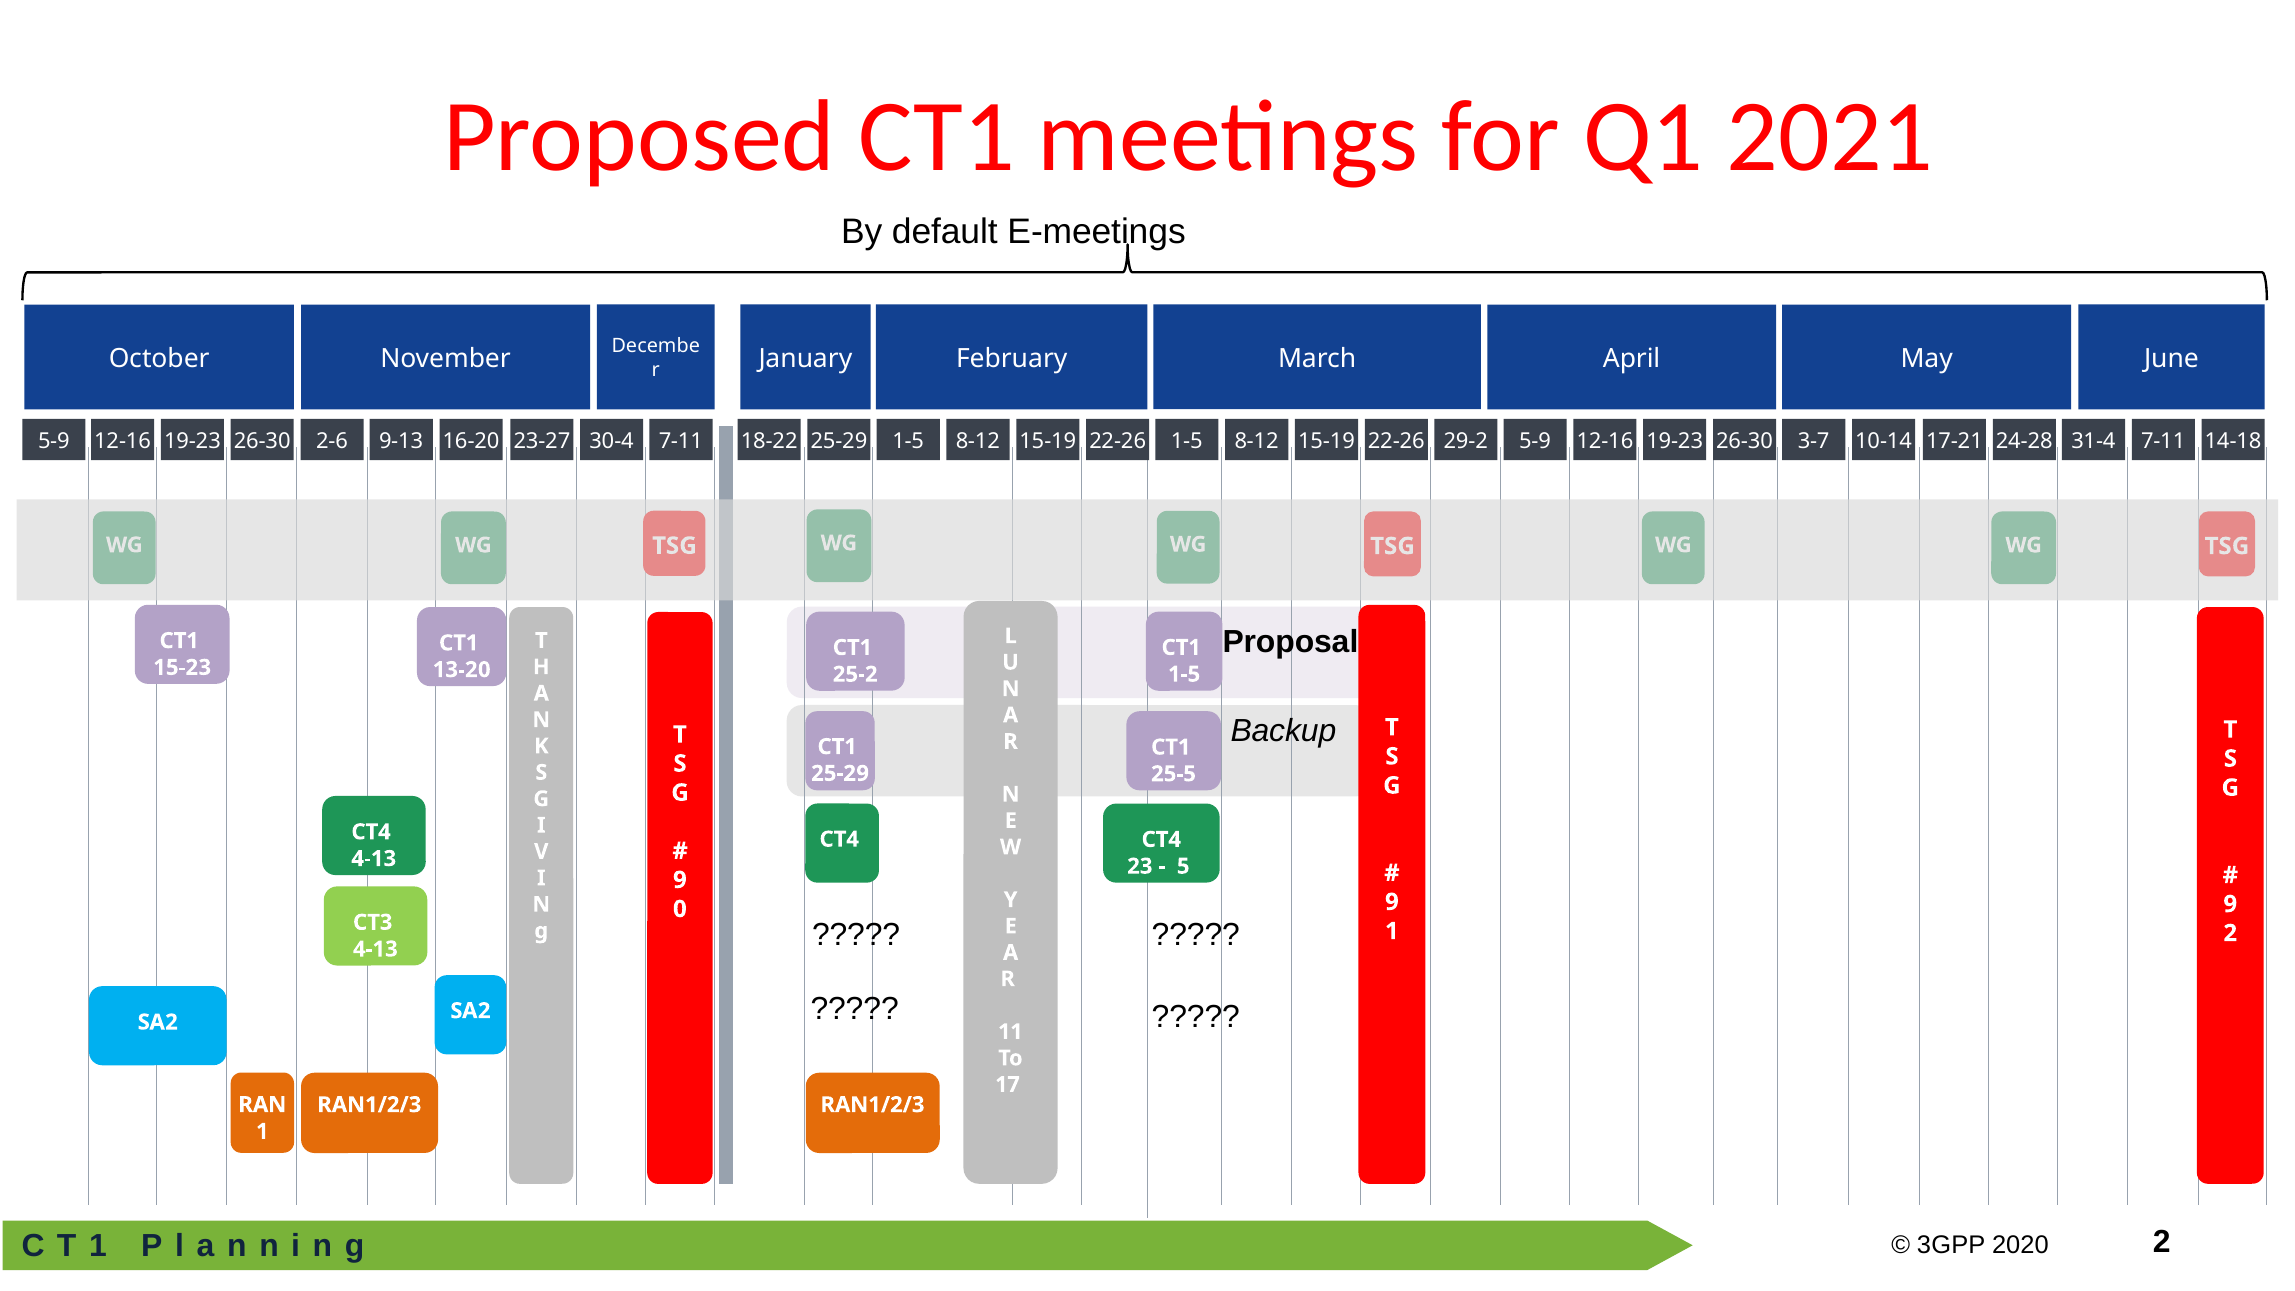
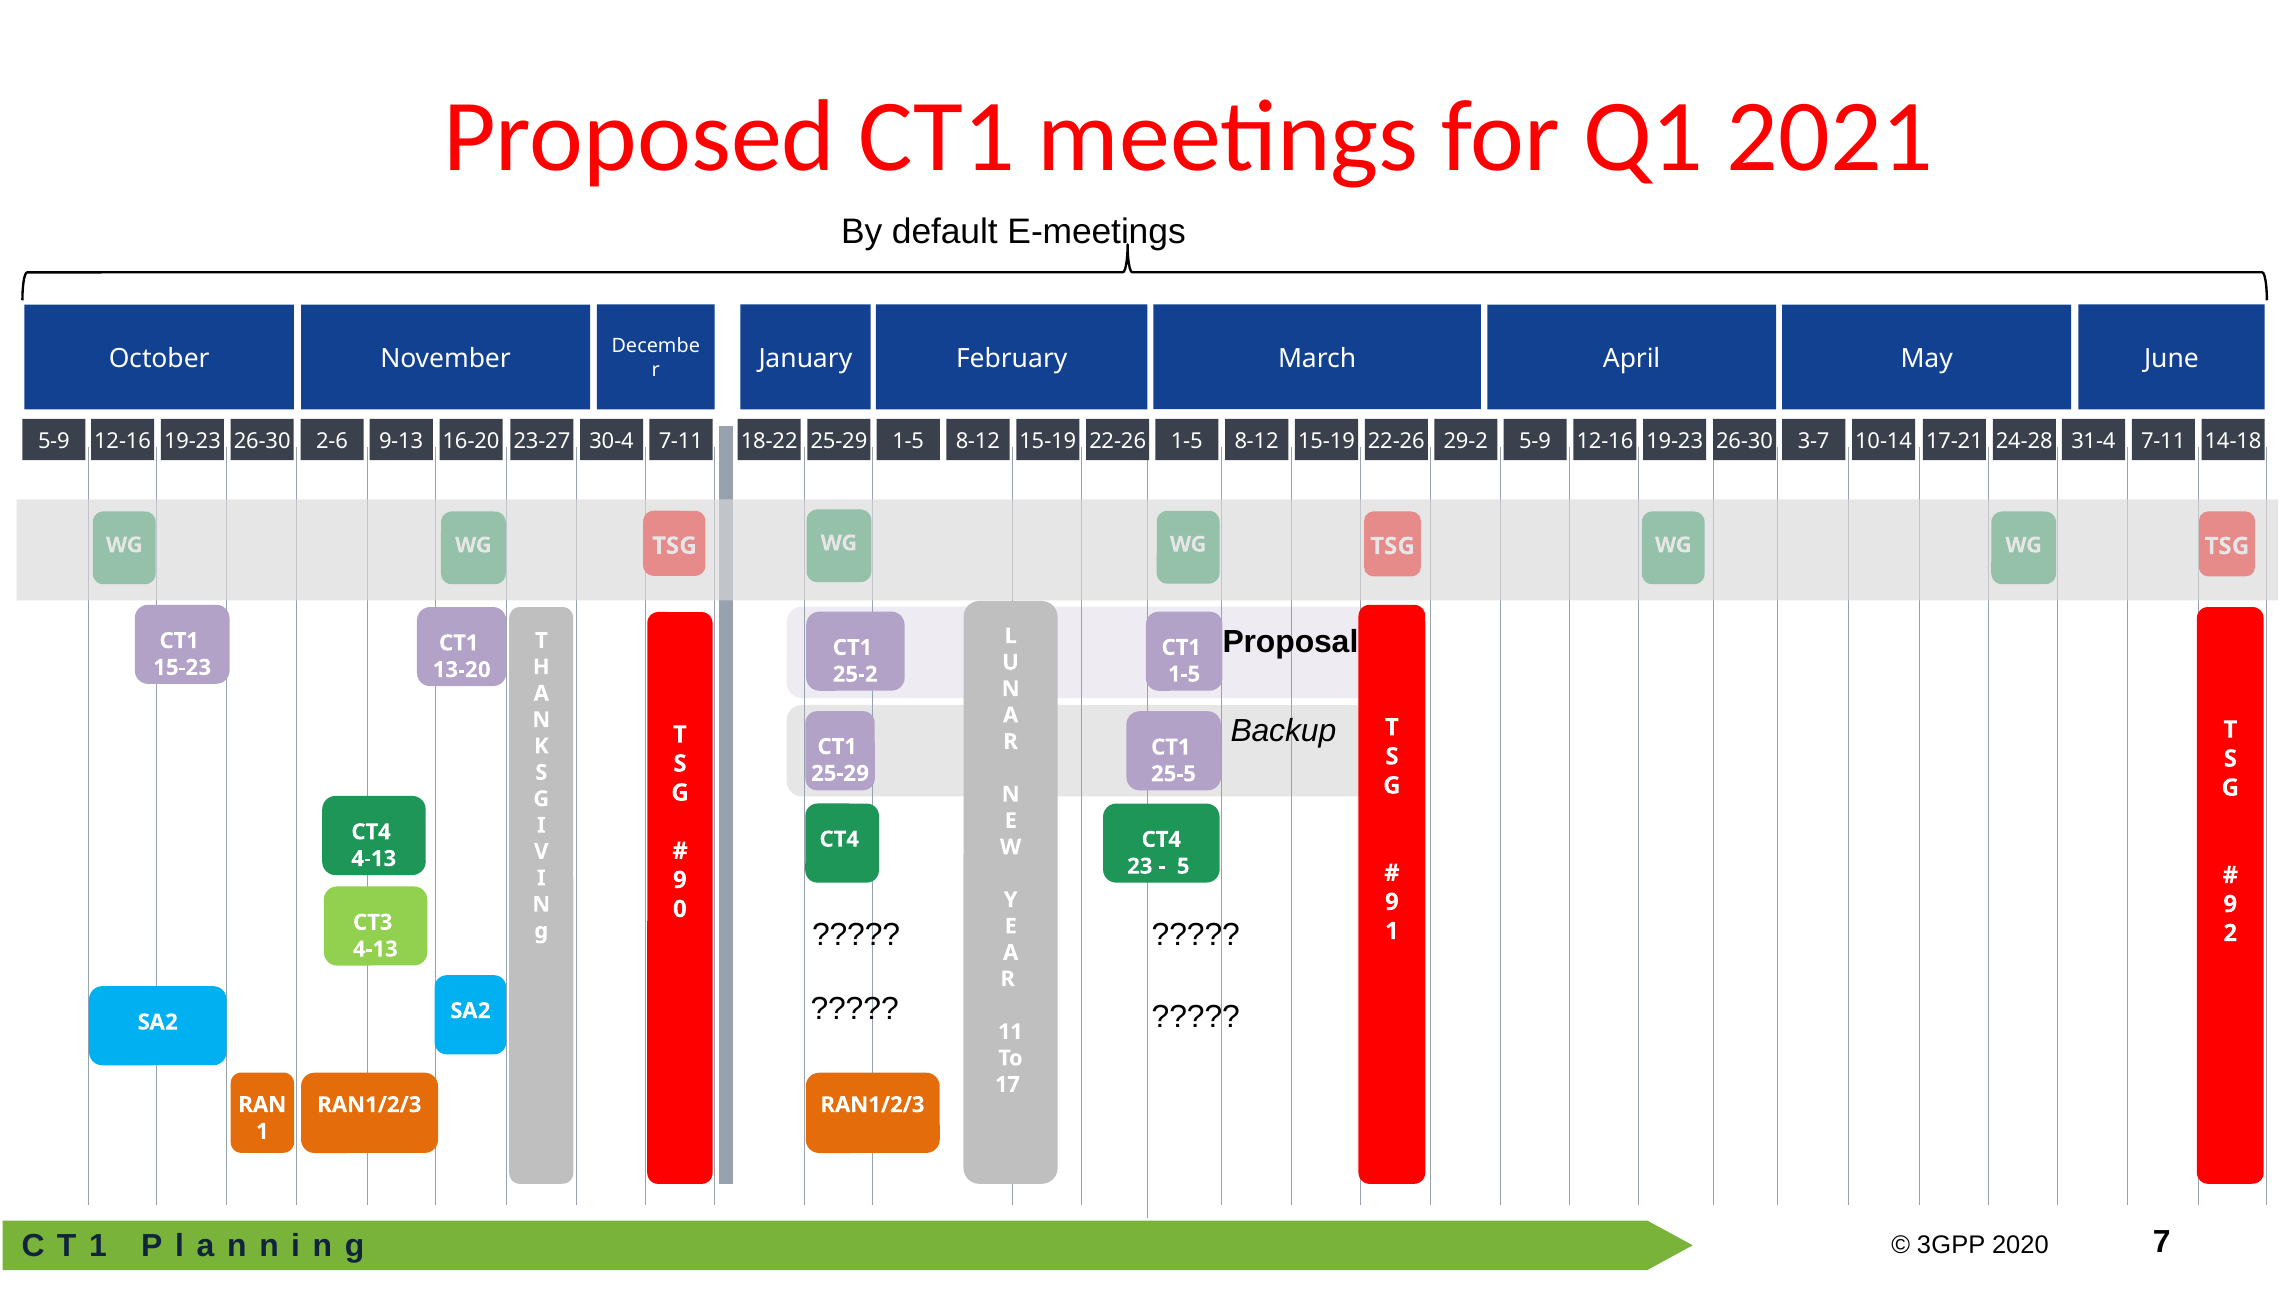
2 at (2162, 1242): 2 -> 7
